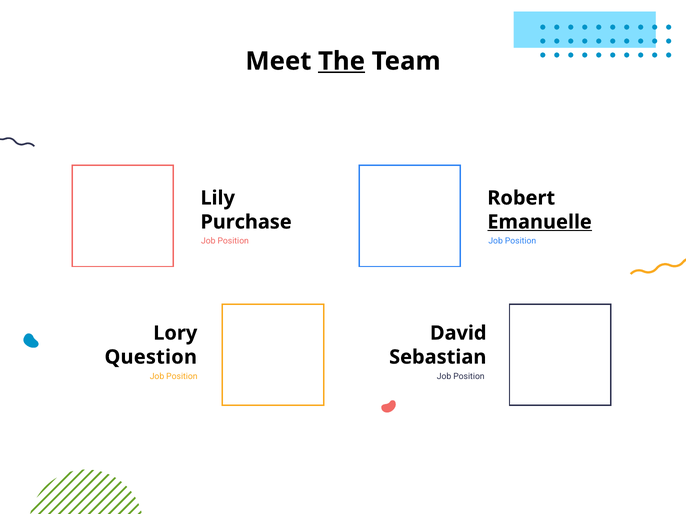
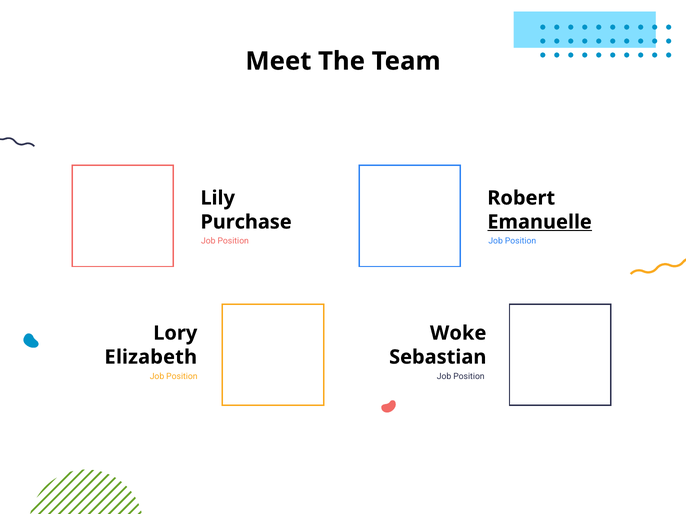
The underline: present -> none
David: David -> Woke
Question: Question -> Elizabeth
